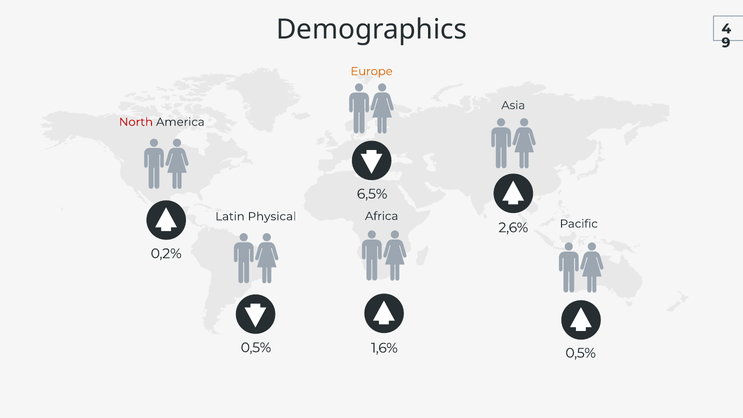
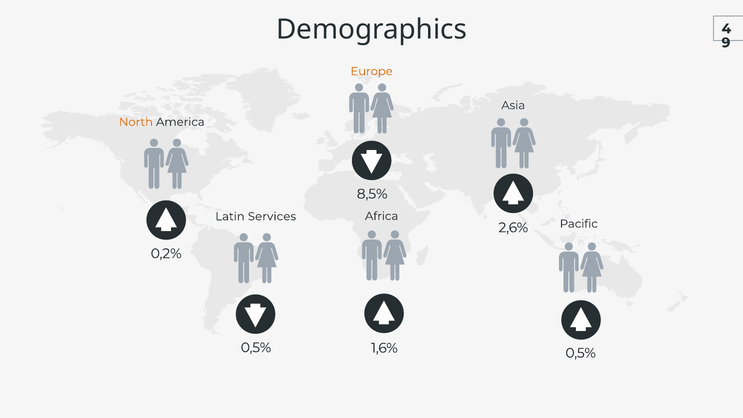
North colour: red -> orange
6,5%: 6,5% -> 8,5%
Physical: Physical -> Services
